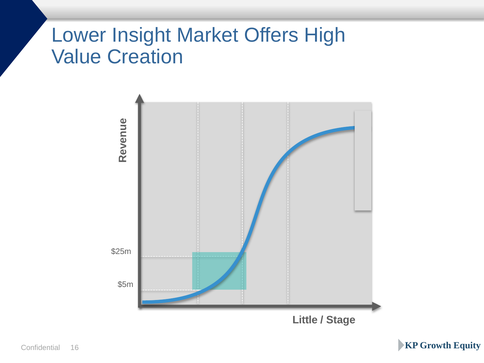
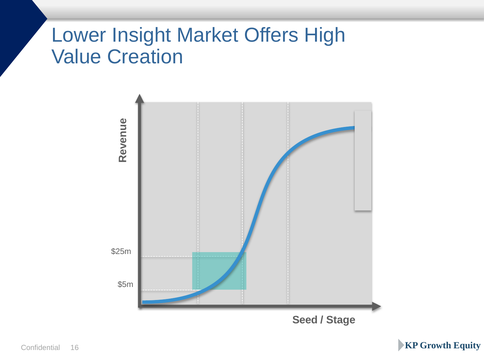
Little: Little -> Seed
